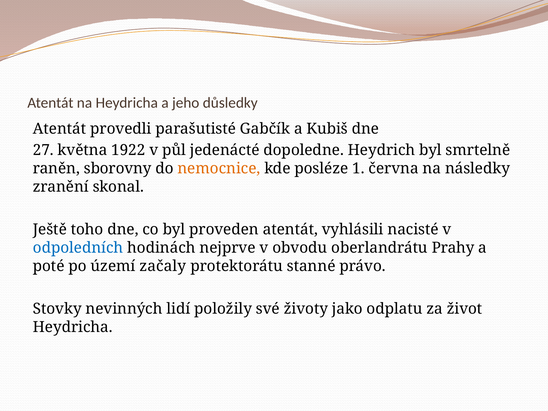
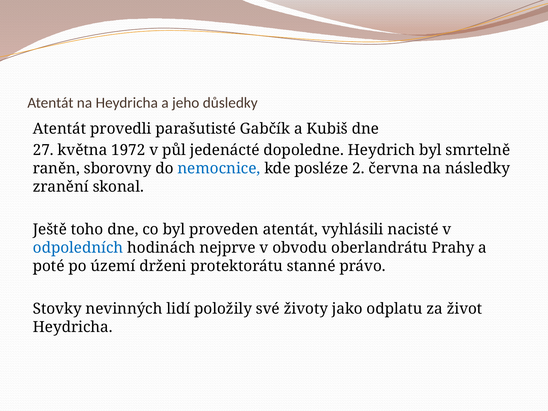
1922: 1922 -> 1972
nemocnice colour: orange -> blue
1: 1 -> 2
začaly: začaly -> drženi
